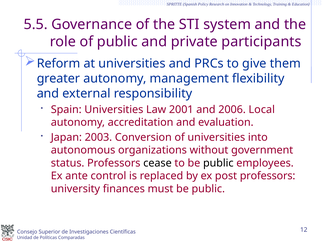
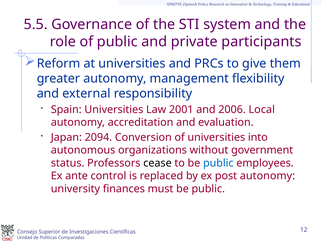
2003: 2003 -> 2094
public at (218, 163) colour: black -> blue
post professors: professors -> autonomy
